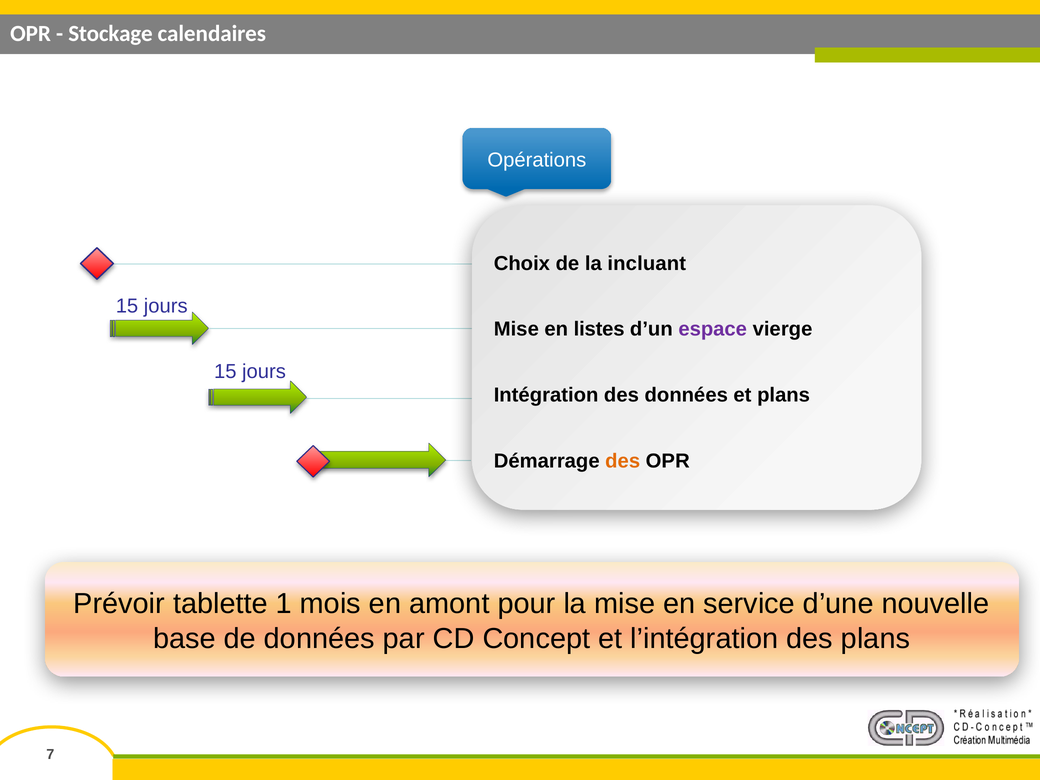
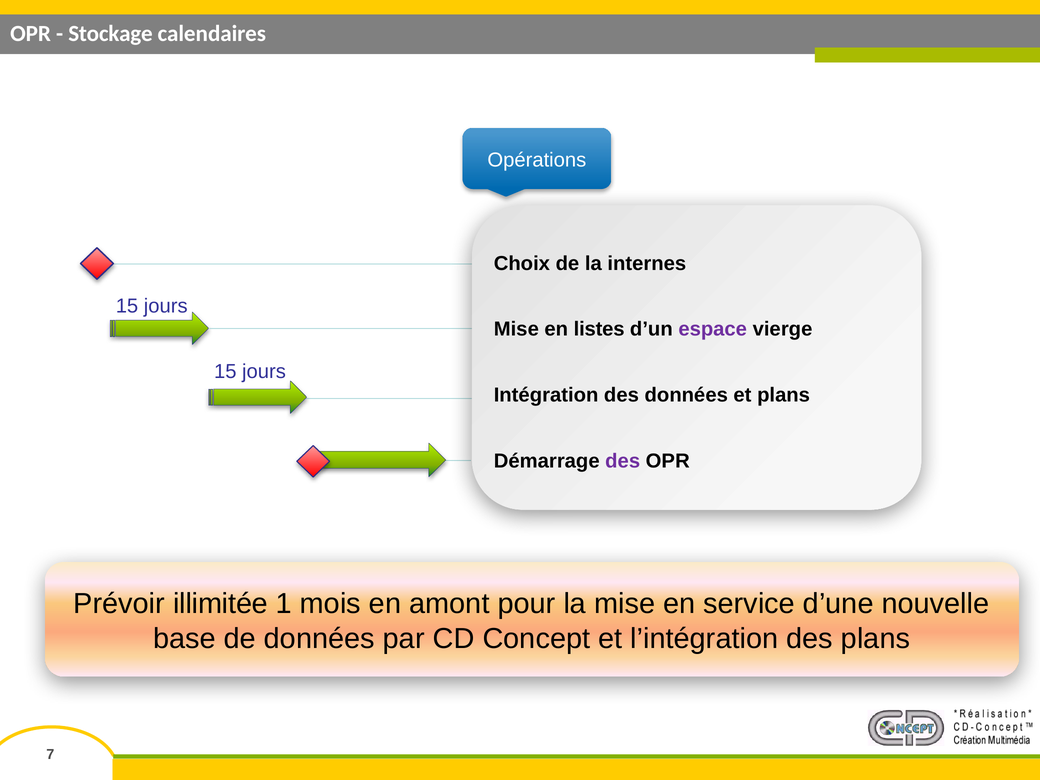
incluant: incluant -> internes
des at (623, 461) colour: orange -> purple
tablette: tablette -> illimitée
